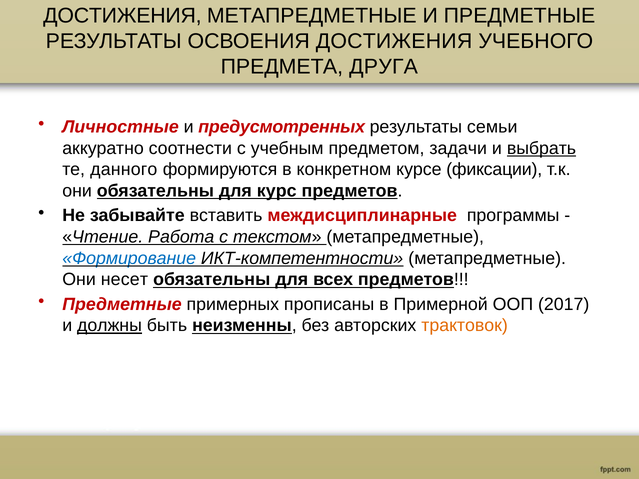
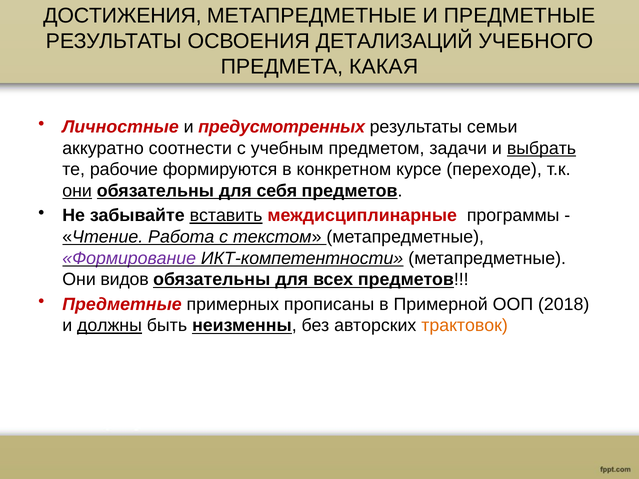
ОСВОЕНИЯ ДОСТИЖЕНИЯ: ДОСТИЖЕНИЯ -> ДЕТАЛИЗАЦИЙ
ДРУГА: ДРУГА -> КАКАЯ
данного: данного -> рабочие
фиксации: фиксации -> переходе
они at (77, 191) underline: none -> present
курс: курс -> себя
вставить underline: none -> present
Формирование colour: blue -> purple
несет: несет -> видов
2017: 2017 -> 2018
